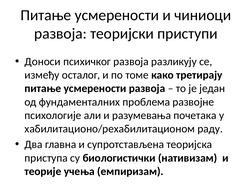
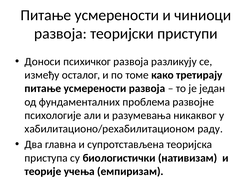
почетака: почетака -> никаквог
